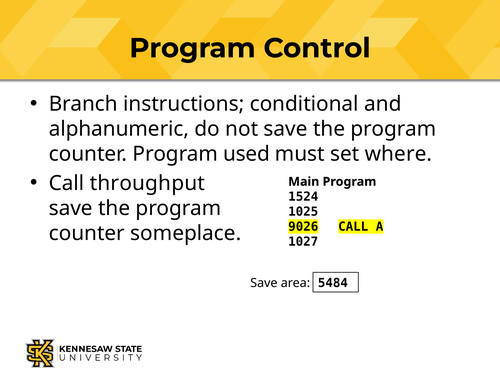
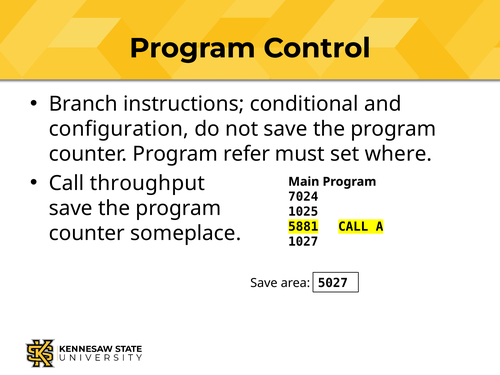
alphanumeric: alphanumeric -> configuration
used: used -> refer
1524: 1524 -> 7024
9026: 9026 -> 5881
5484: 5484 -> 5027
